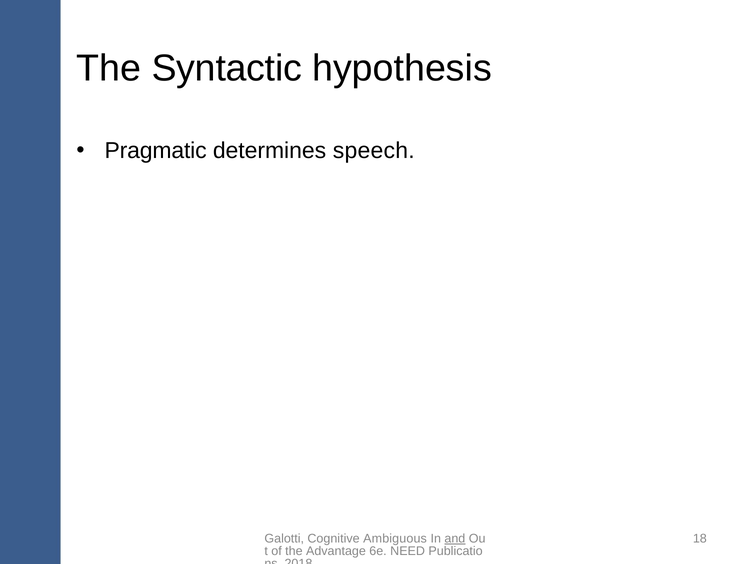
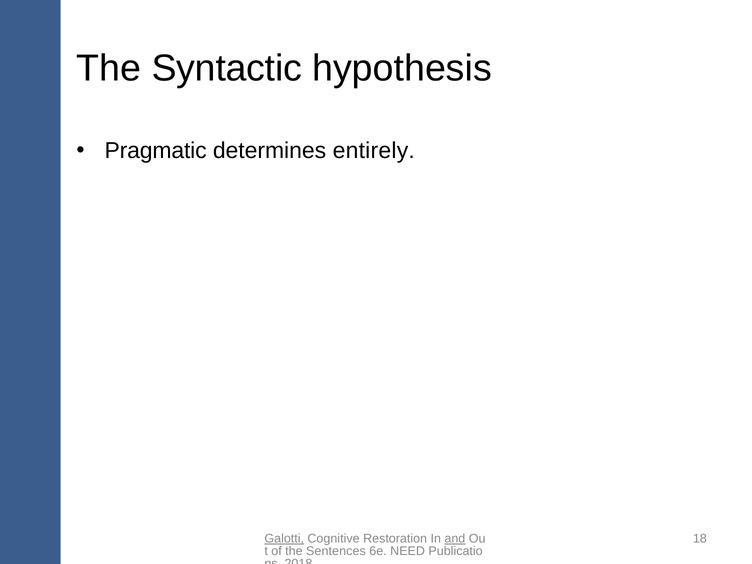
speech: speech -> entirely
Galotti underline: none -> present
Ambiguous: Ambiguous -> Restoration
Advantage: Advantage -> Sentences
